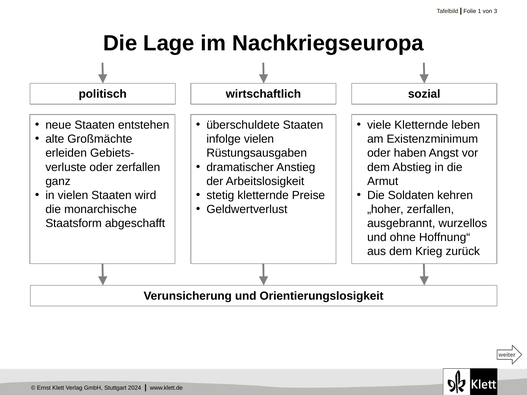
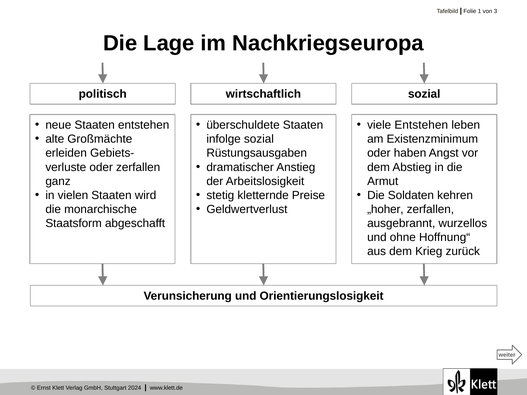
viele Kletternde: Kletternde -> Entstehen
infolge vielen: vielen -> sozial
